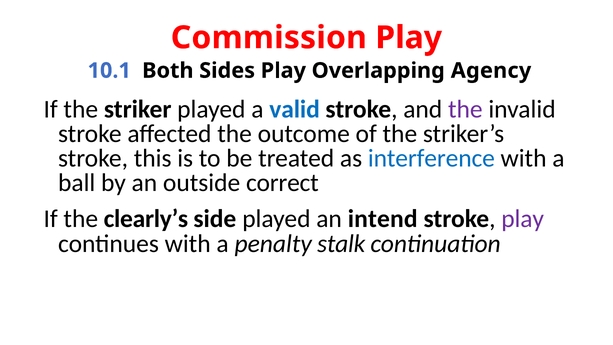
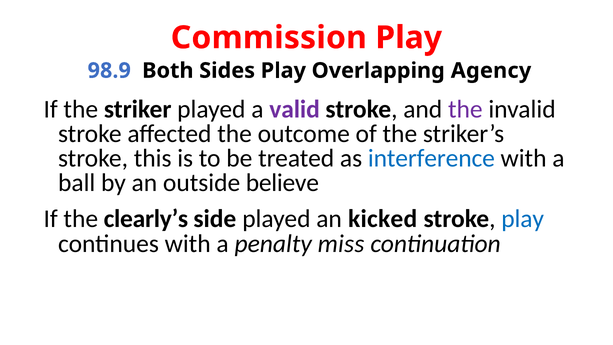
10.1: 10.1 -> 98.9
valid colour: blue -> purple
correct: correct -> believe
intend: intend -> kicked
play at (523, 219) colour: purple -> blue
stalk: stalk -> miss
